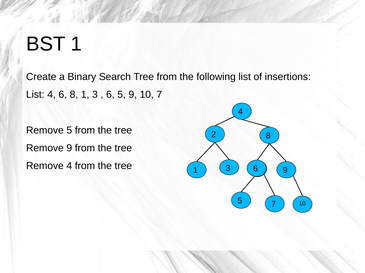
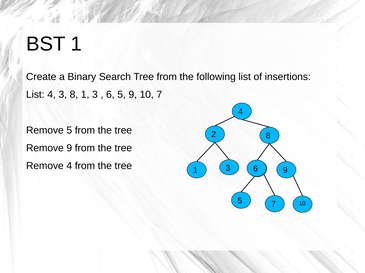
4 6: 6 -> 3
